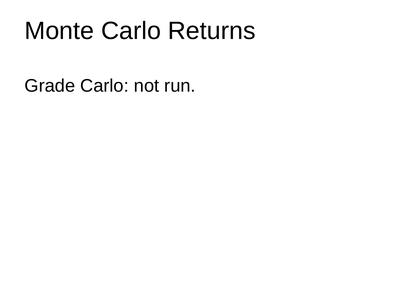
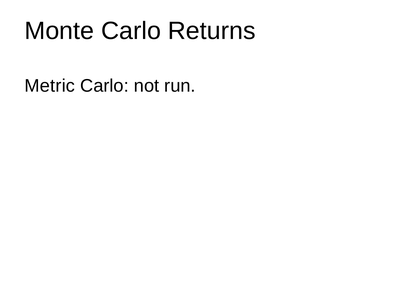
Grade: Grade -> Metric
